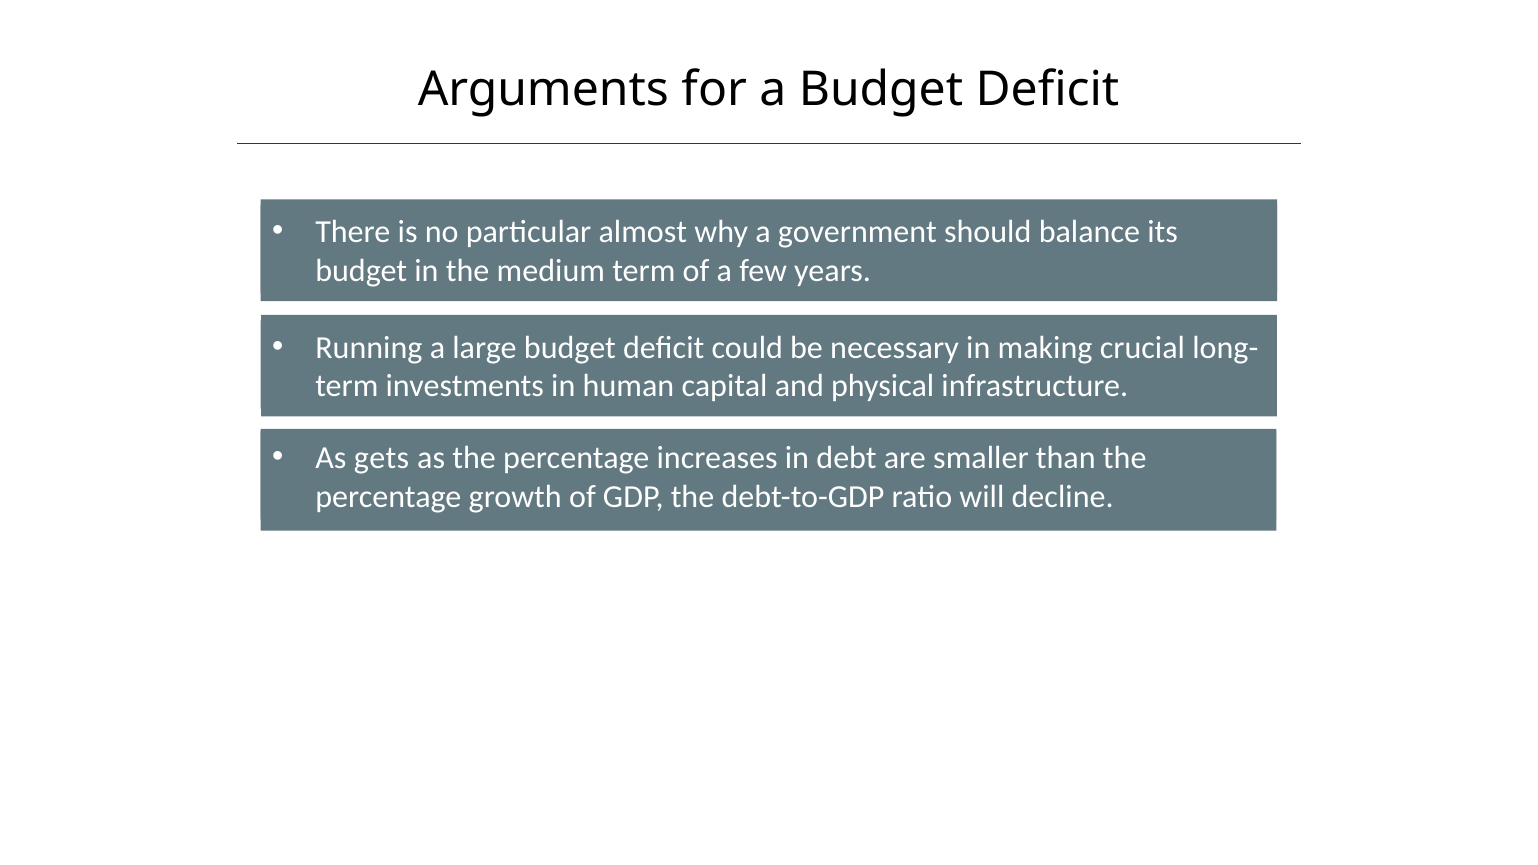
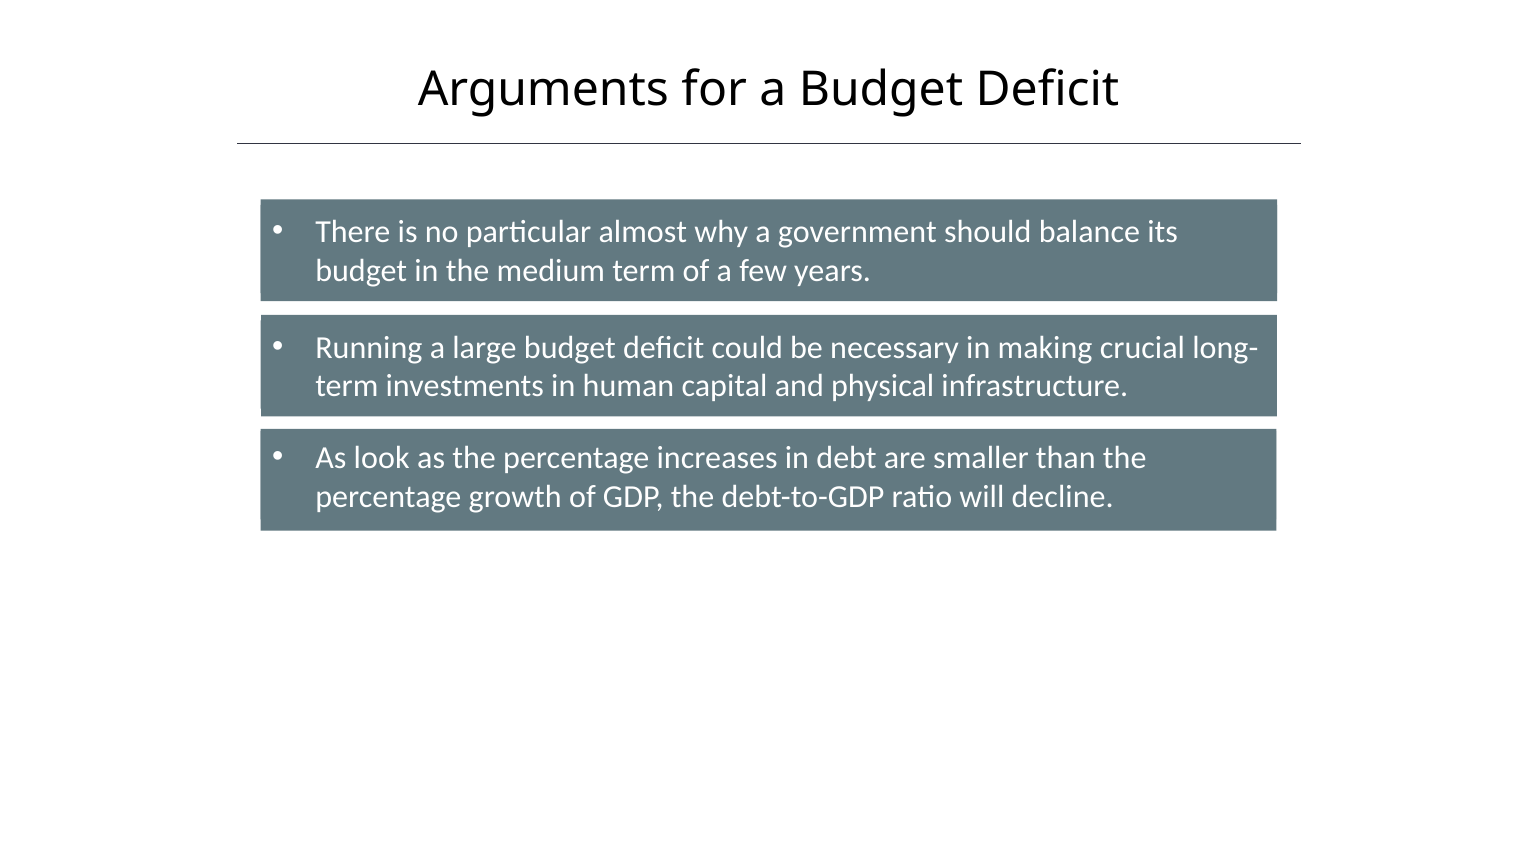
gets: gets -> look
